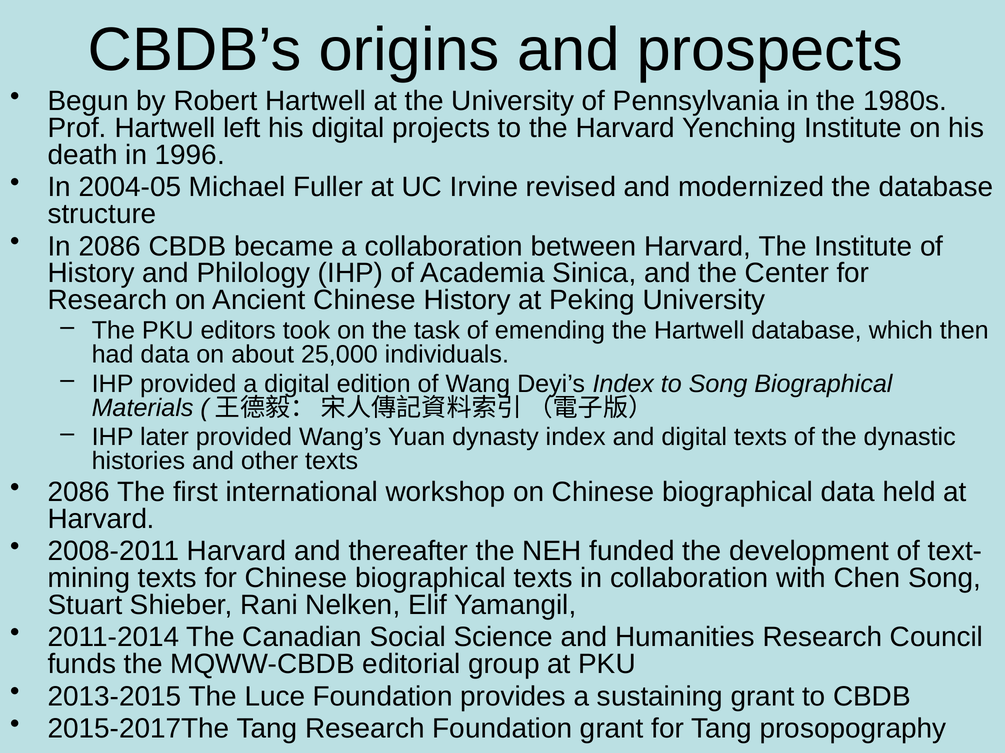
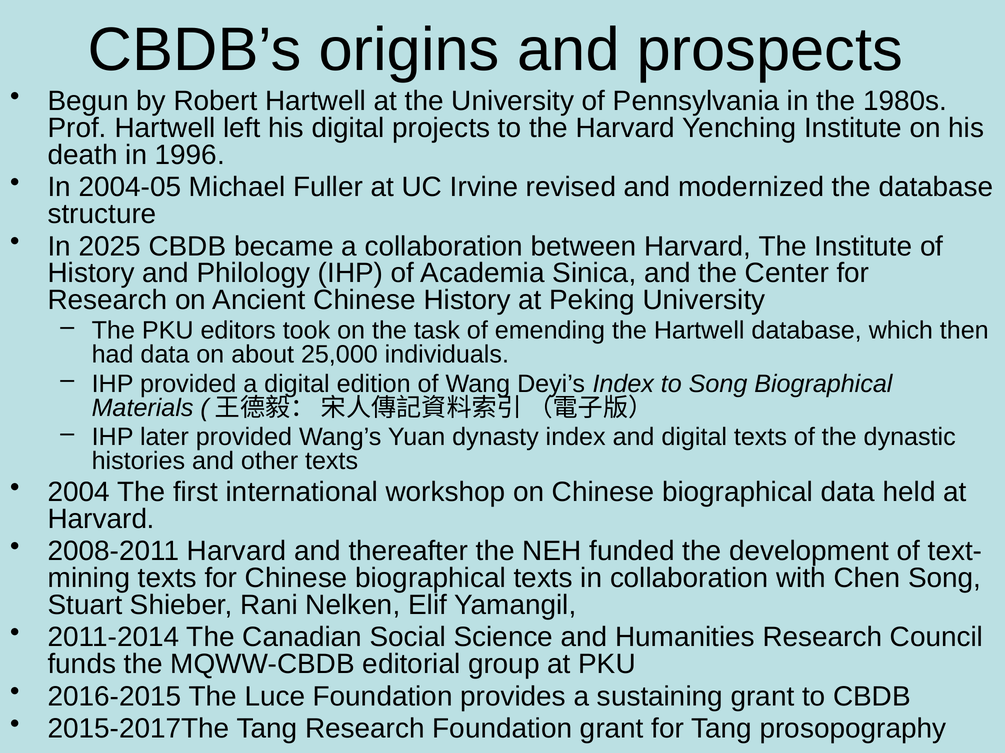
In 2086: 2086 -> 2025
2086 at (79, 493): 2086 -> 2004
2013-2015: 2013-2015 -> 2016-2015
